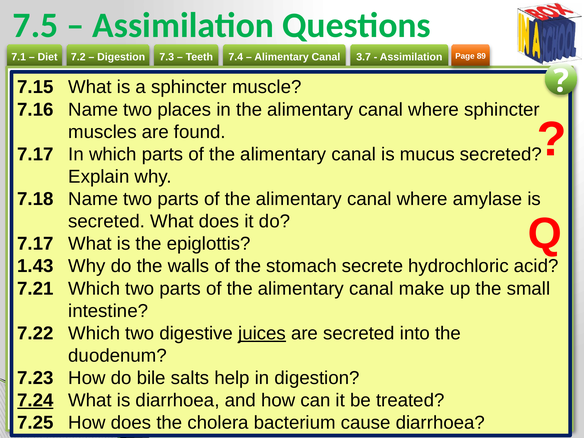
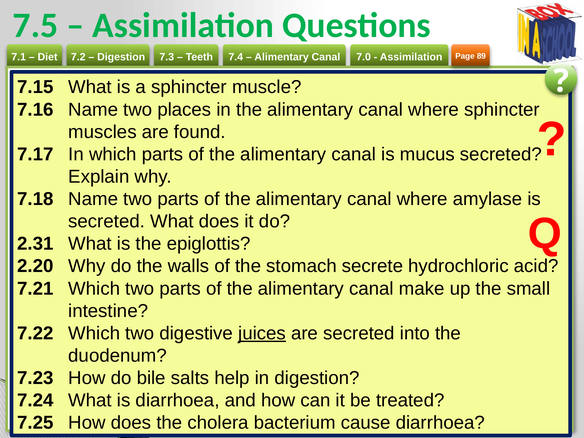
3.7: 3.7 -> 7.0
7.17 at (35, 244): 7.17 -> 2.31
1.43: 1.43 -> 2.20
7.24 underline: present -> none
